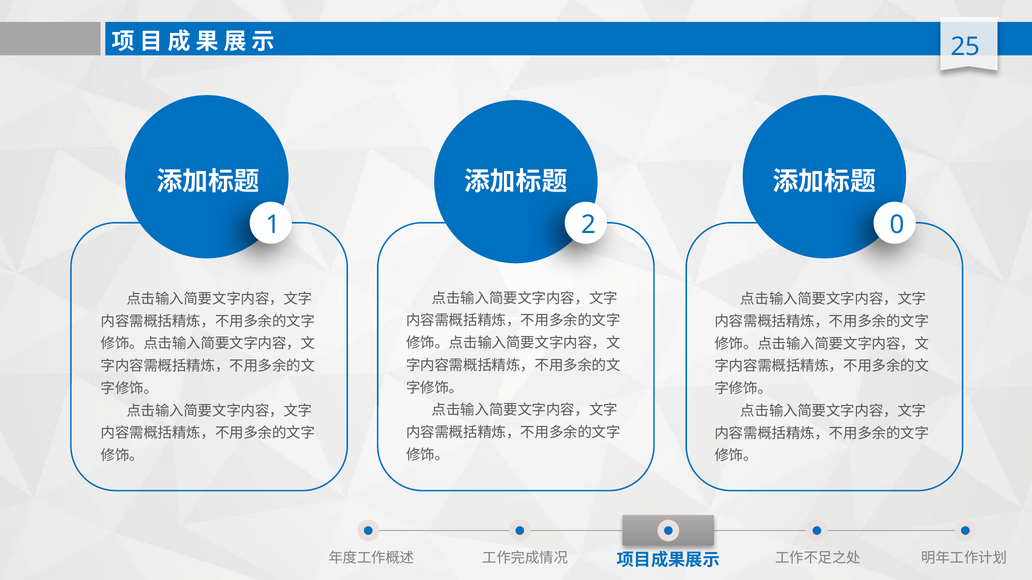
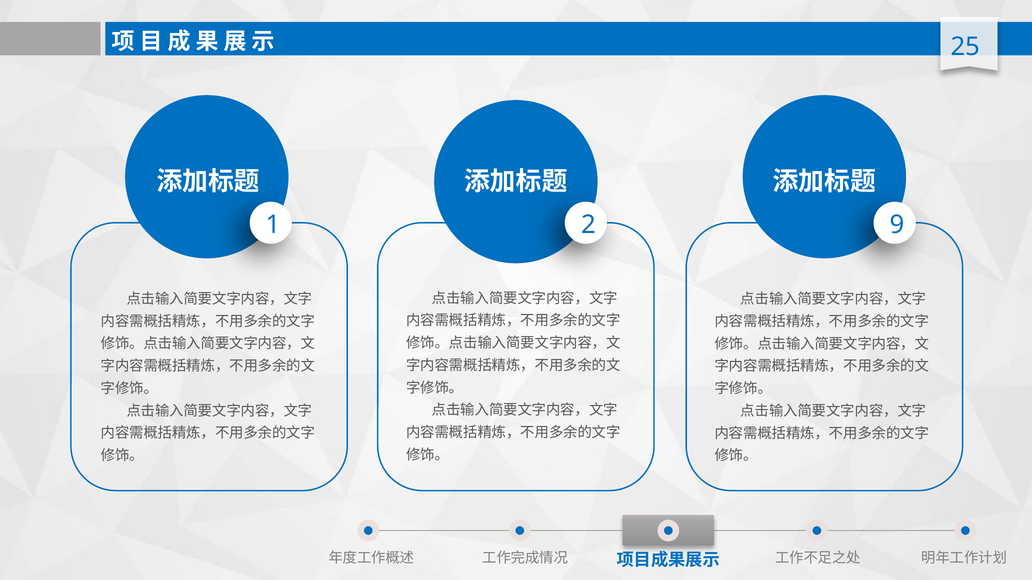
0: 0 -> 9
